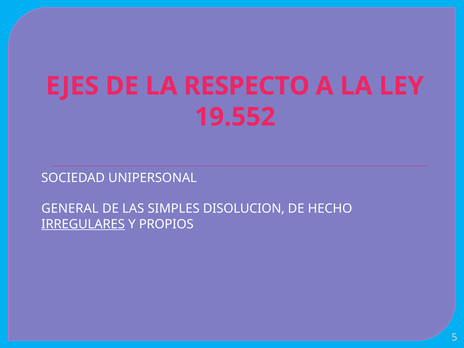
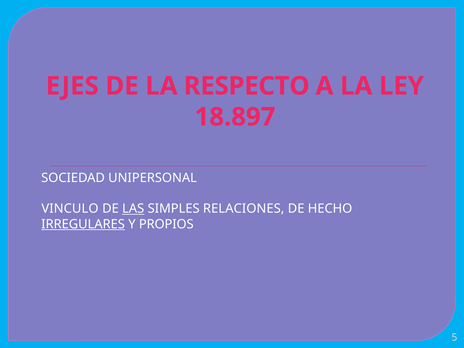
19.552: 19.552 -> 18.897
GENERAL: GENERAL -> VINCULO
LAS underline: none -> present
DISOLUCION: DISOLUCION -> RELACIONES
